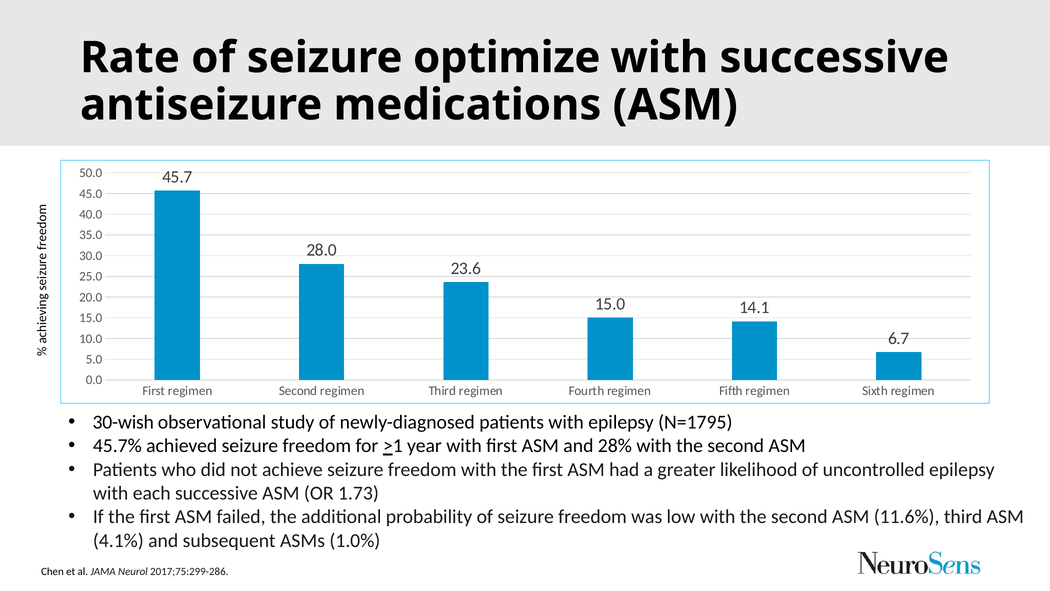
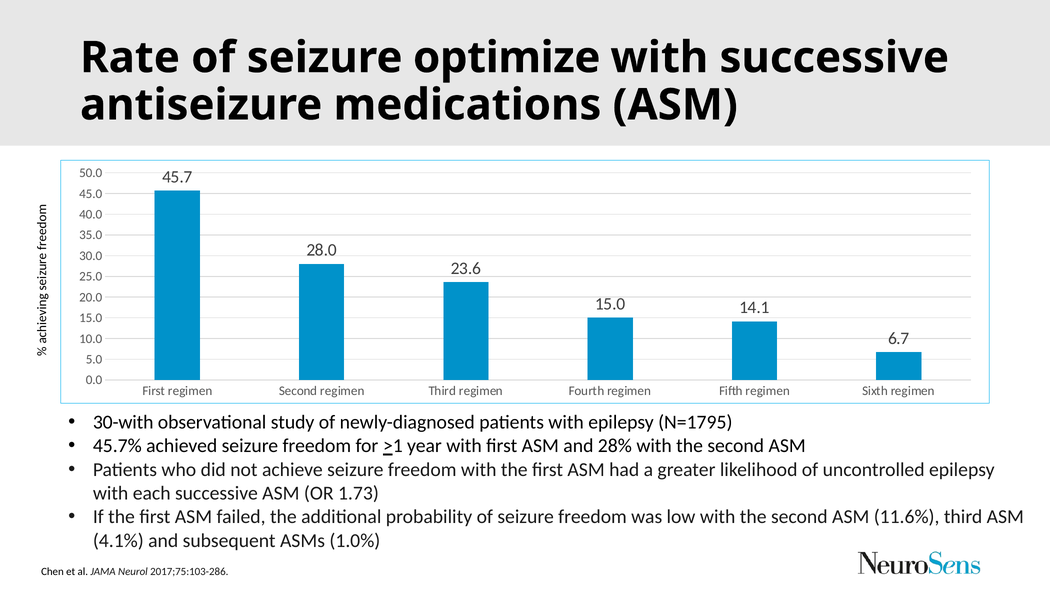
30-wish: 30-wish -> 30-with
2017;75:299-286: 2017;75:299-286 -> 2017;75:103-286
